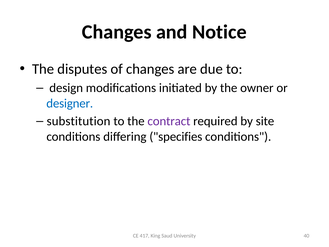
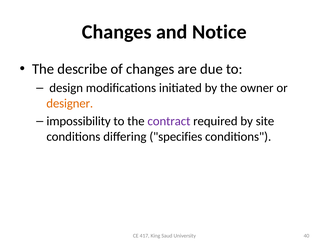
disputes: disputes -> describe
designer colour: blue -> orange
substitution: substitution -> impossibility
